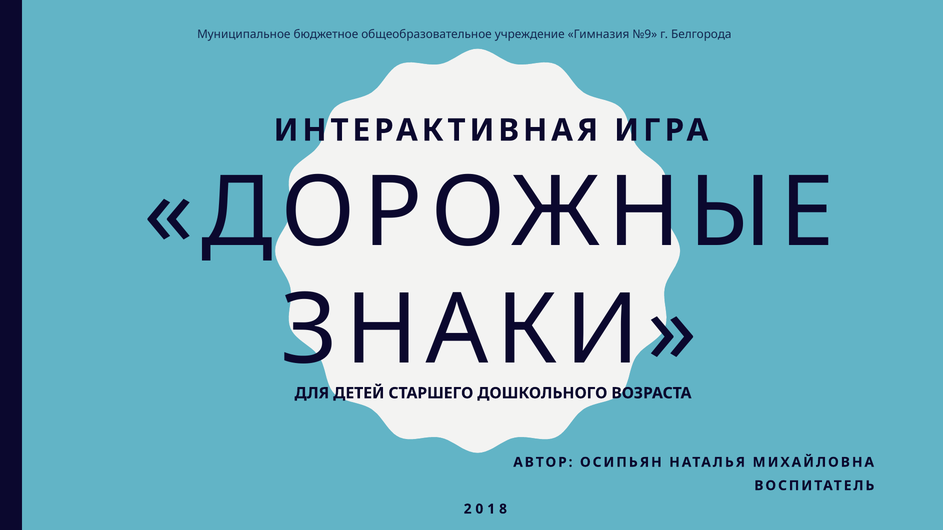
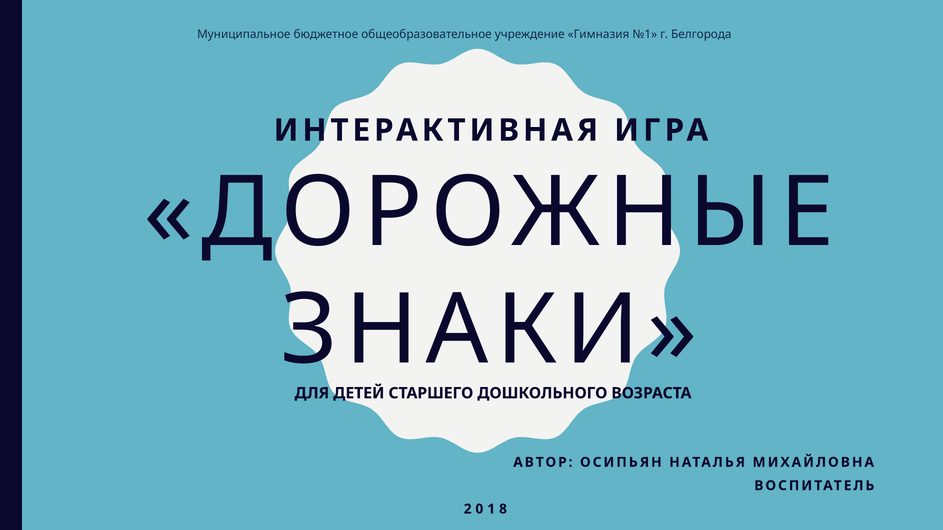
№9: №9 -> №1
